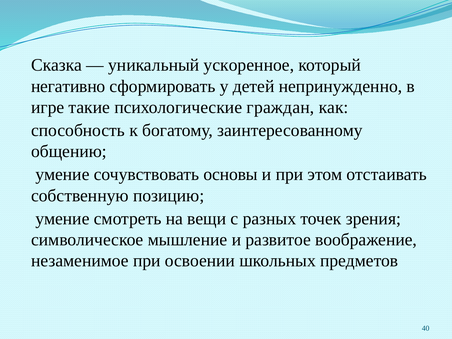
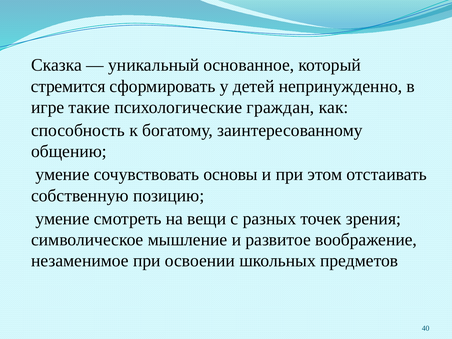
ускоренное: ускоренное -> основанное
негативно: негативно -> стремится
